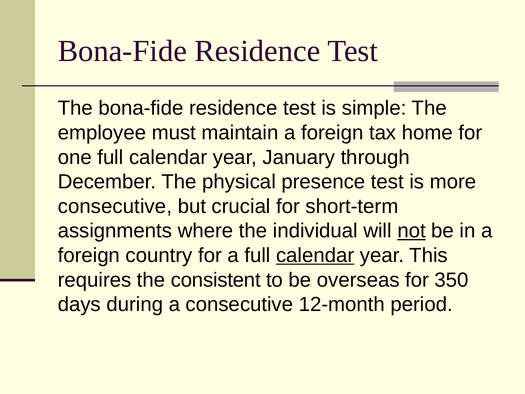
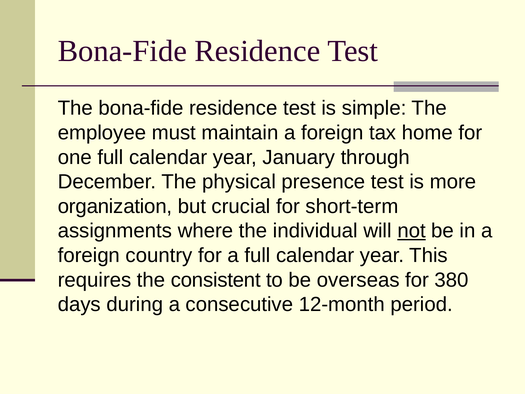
consecutive at (115, 206): consecutive -> organization
calendar at (315, 255) underline: present -> none
350: 350 -> 380
